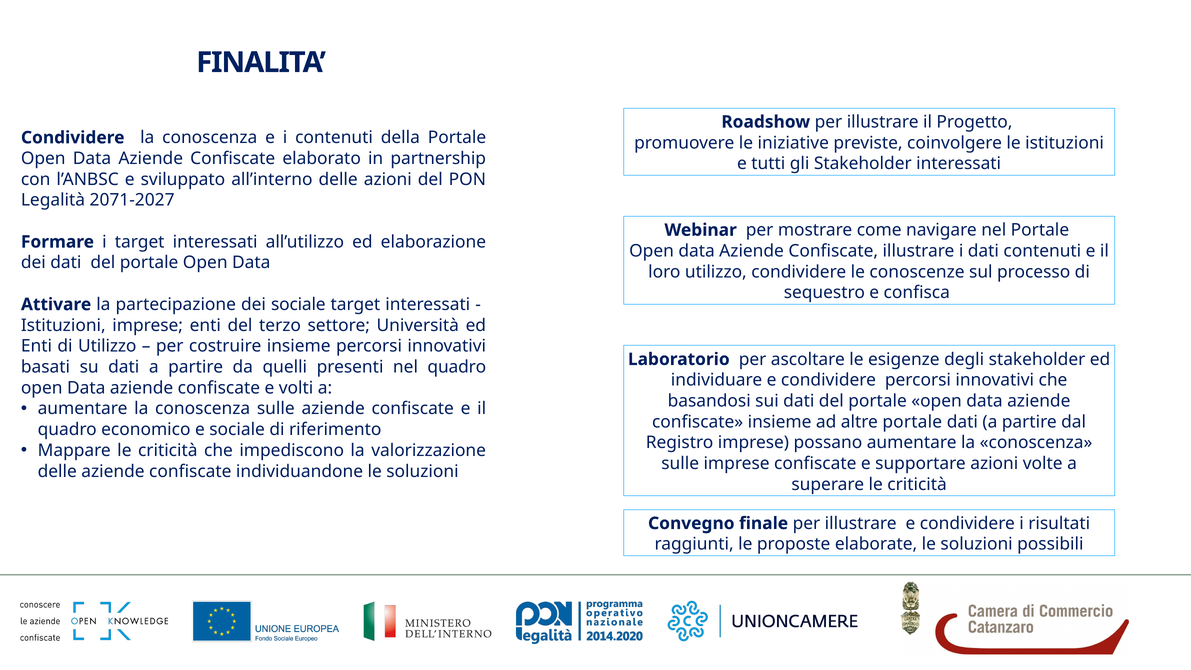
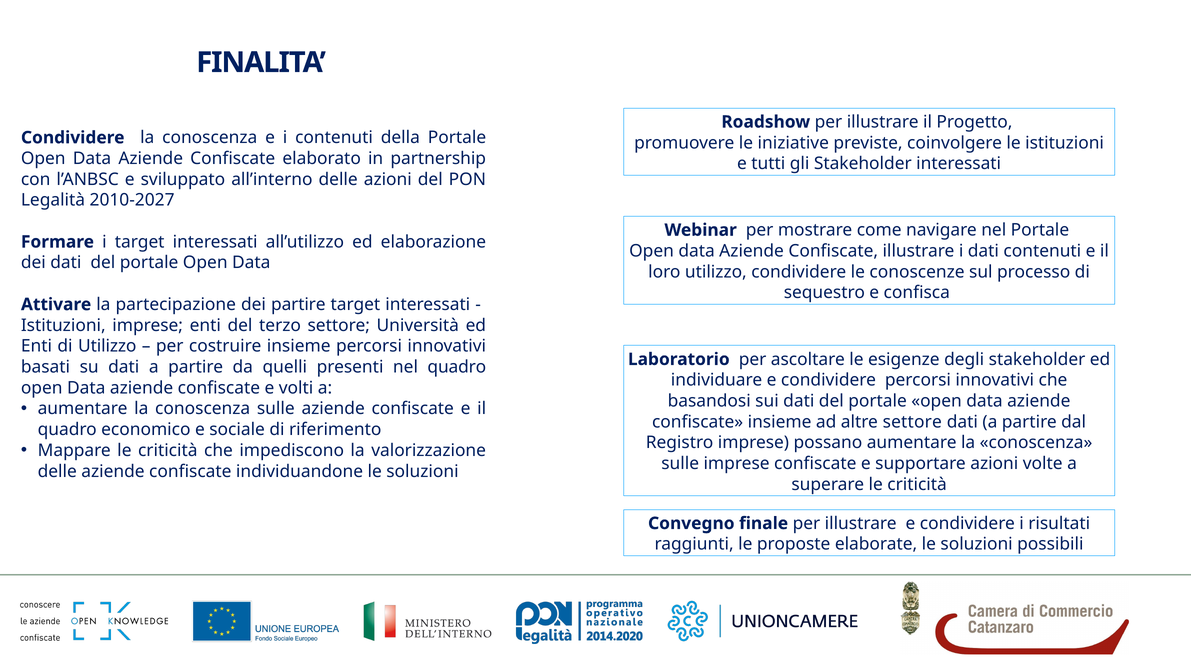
2071-2027: 2071-2027 -> 2010-2027
dei sociale: sociale -> partire
altre portale: portale -> settore
